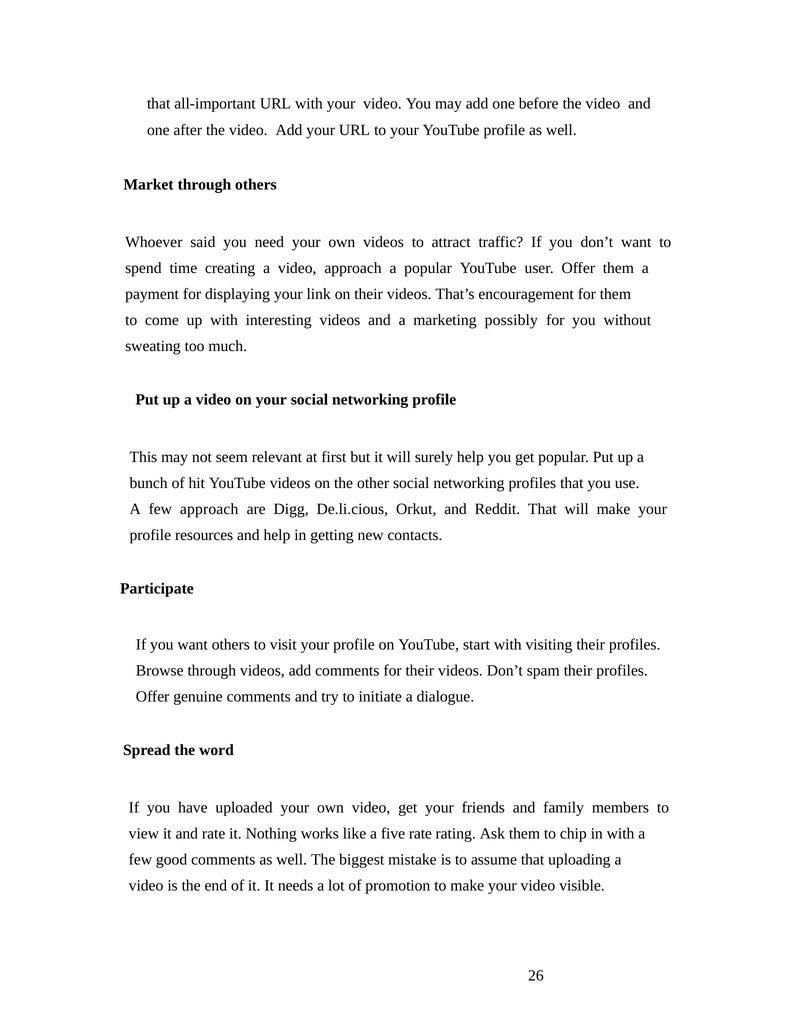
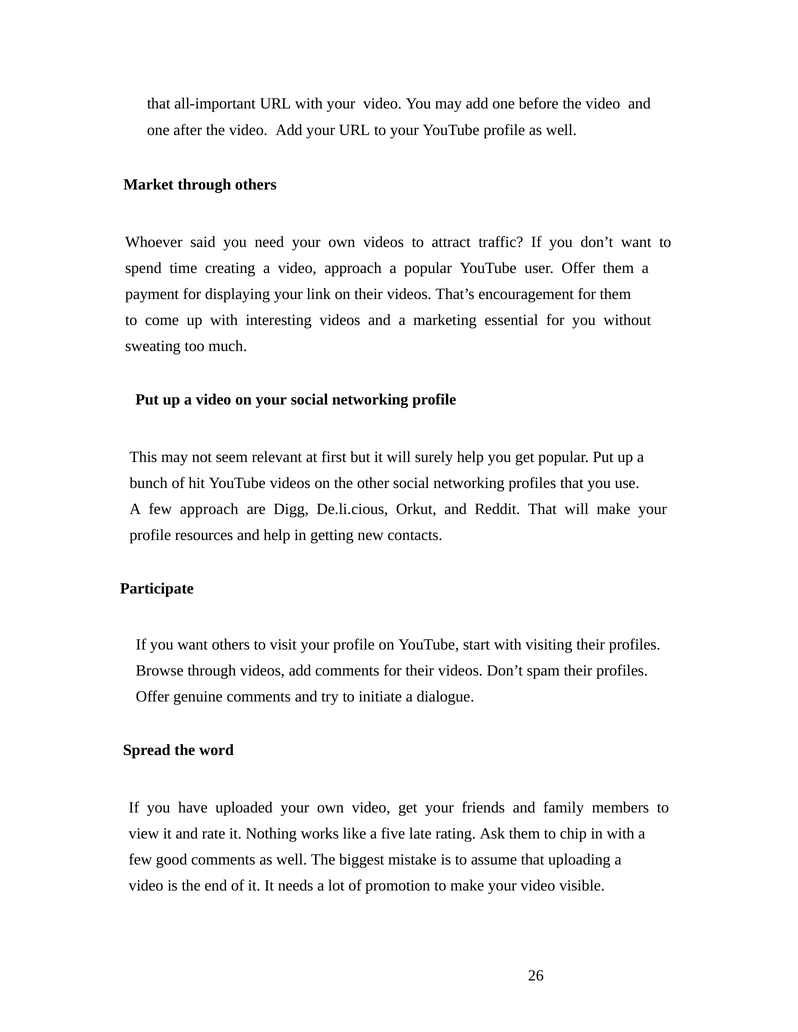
possibly: possibly -> essential
five rate: rate -> late
